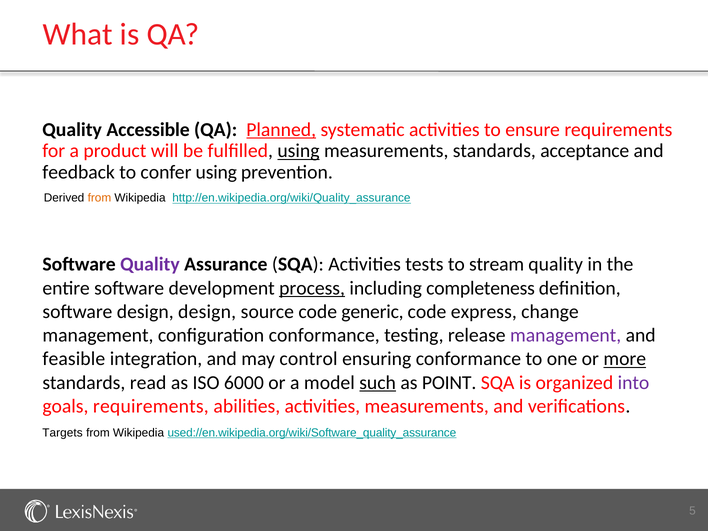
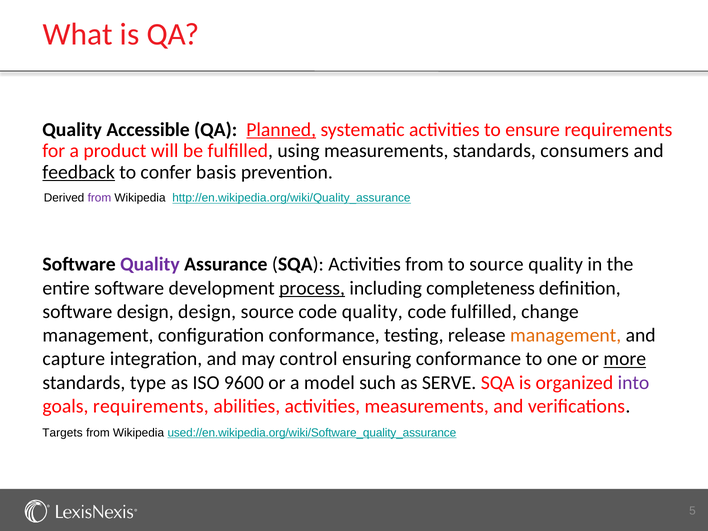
using at (298, 151) underline: present -> none
acceptance: acceptance -> consumers
feedback underline: none -> present
confer using: using -> basis
from at (99, 198) colour: orange -> purple
Activities tests: tests -> from
to stream: stream -> source
code generic: generic -> quality
code express: express -> fulfilled
management at (566, 335) colour: purple -> orange
feasible: feasible -> capture
read: read -> type
6000: 6000 -> 9600
such underline: present -> none
POINT: POINT -> SERVE
